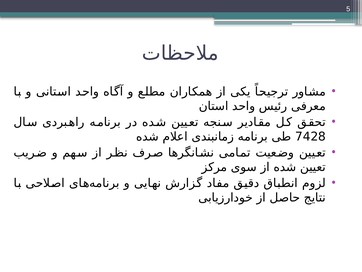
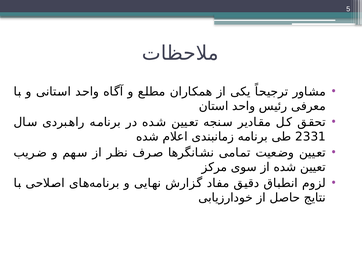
7428: 7428 -> 2331
